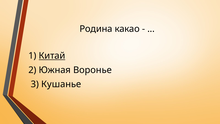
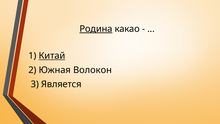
Родина underline: none -> present
Воронье: Воронье -> Волокон
Кушанье: Кушанье -> Является
